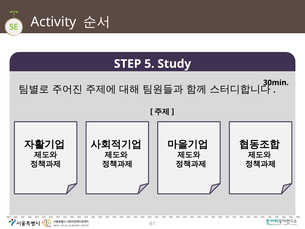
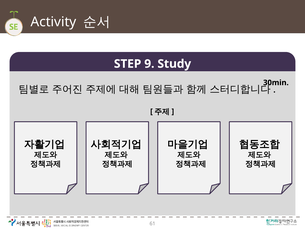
5: 5 -> 9
